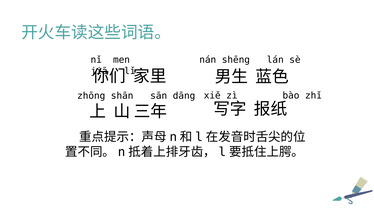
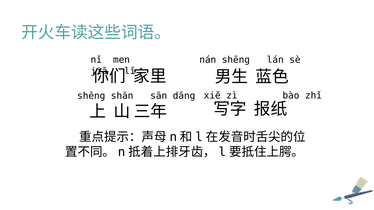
zhōng at (91, 96): zhōng -> shēng
